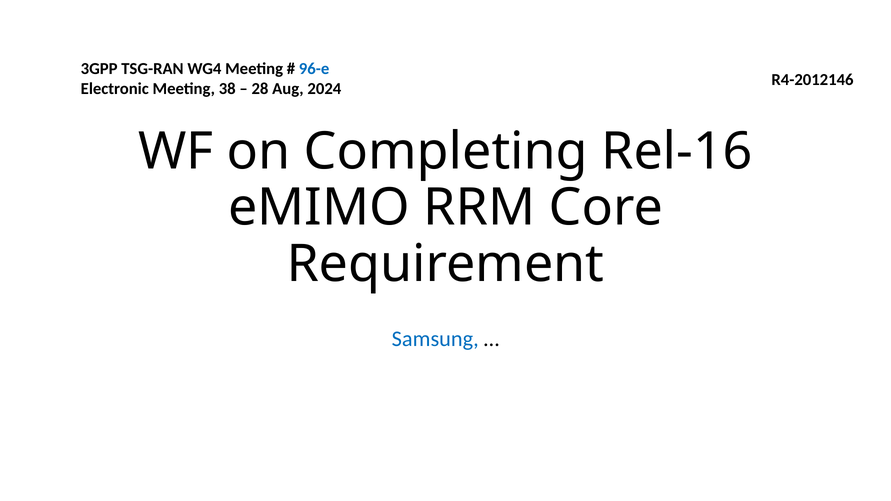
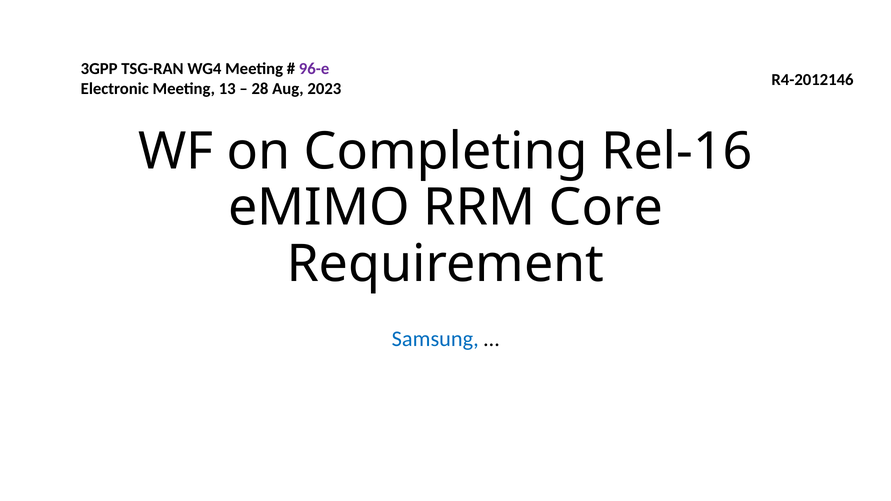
96-e colour: blue -> purple
38: 38 -> 13
2024: 2024 -> 2023
